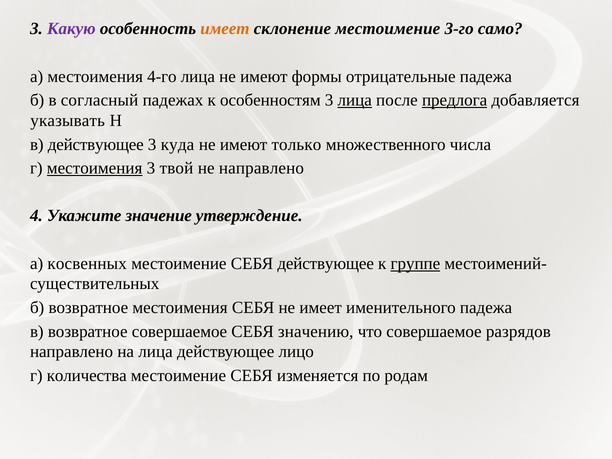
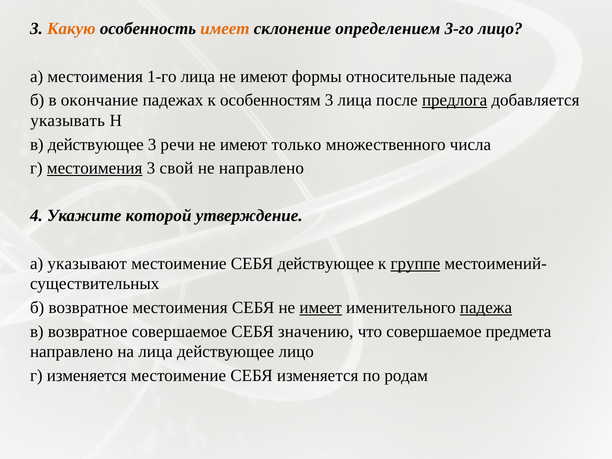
Какую colour: purple -> orange
склонение местоимение: местоимение -> определением
3-го само: само -> лицо
4-го: 4-го -> 1-го
отрицательные: отрицательные -> относительные
согласный: согласный -> окончание
лица at (355, 100) underline: present -> none
куда: куда -> речи
твой: твой -> свой
значение: значение -> которой
косвенных: косвенных -> указывают
имеет at (321, 308) underline: none -> present
падежа at (486, 308) underline: none -> present
разрядов: разрядов -> предмета
г количества: количества -> изменяется
